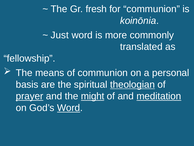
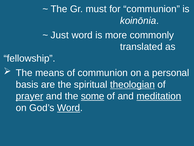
fresh: fresh -> must
might: might -> some
